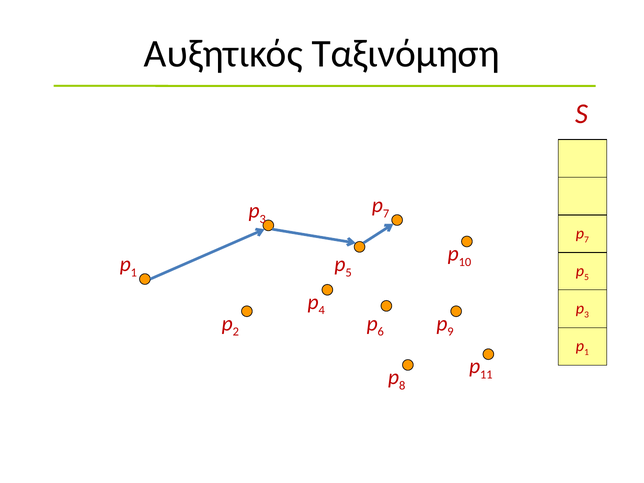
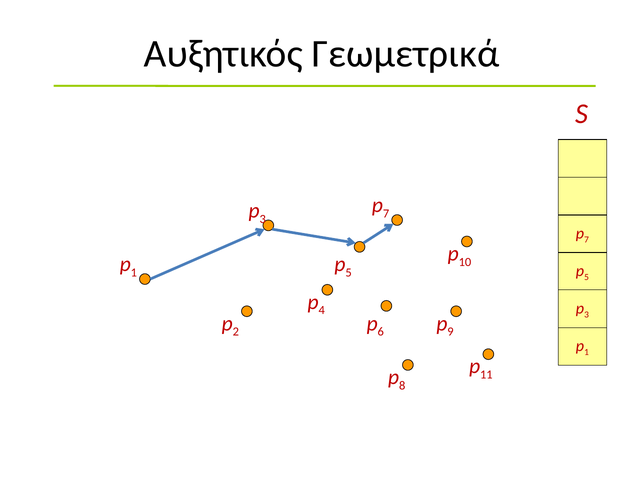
Ταξινόμηση: Ταξινόμηση -> Γεωμετρικά
